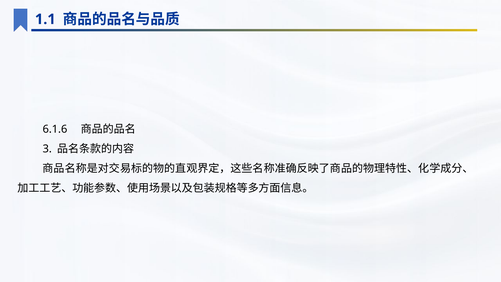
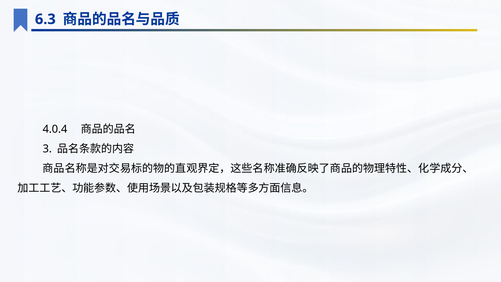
1.1: 1.1 -> 6.3
6.1.6: 6.1.6 -> 4.0.4
